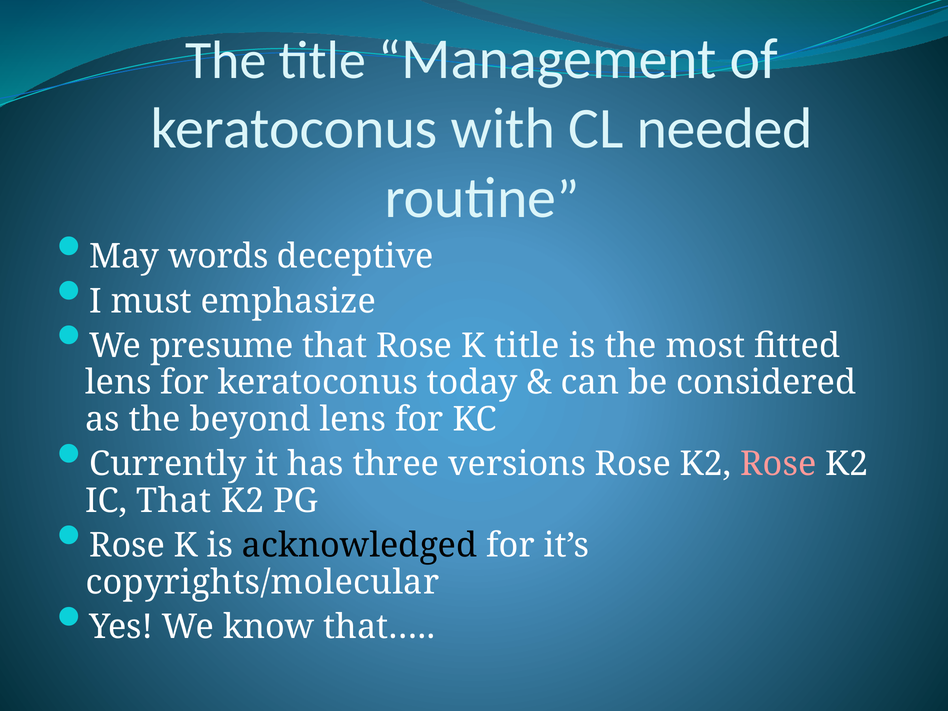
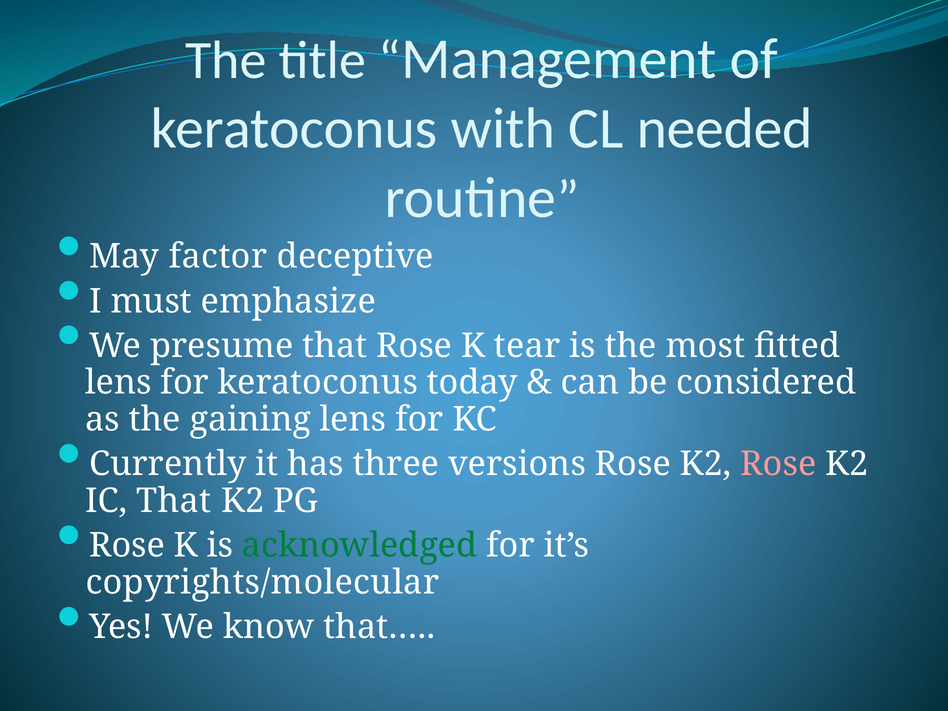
words: words -> factor
K title: title -> tear
beyond: beyond -> gaining
acknowledged colour: black -> green
